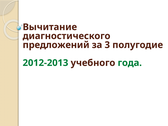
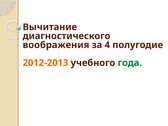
предложений: предложений -> воображения
3: 3 -> 4
2012-2013 colour: green -> orange
